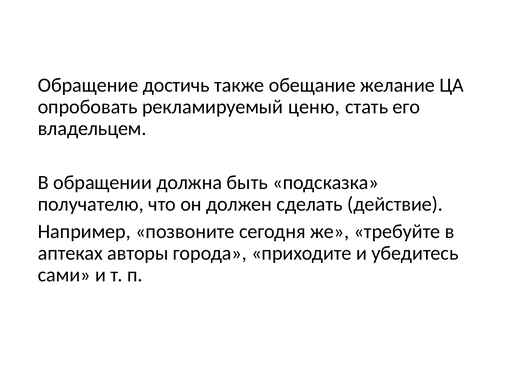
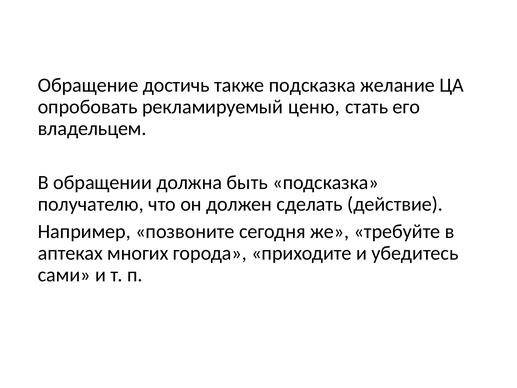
также обещание: обещание -> подсказка
авторы: авторы -> многих
